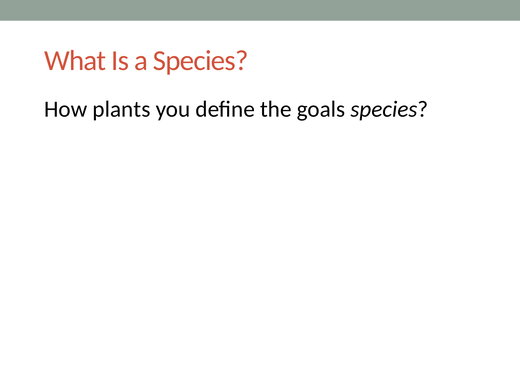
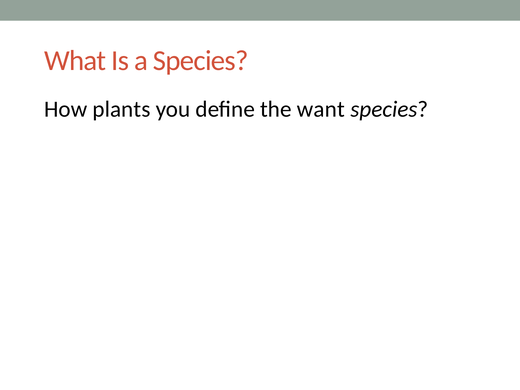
goals: goals -> want
